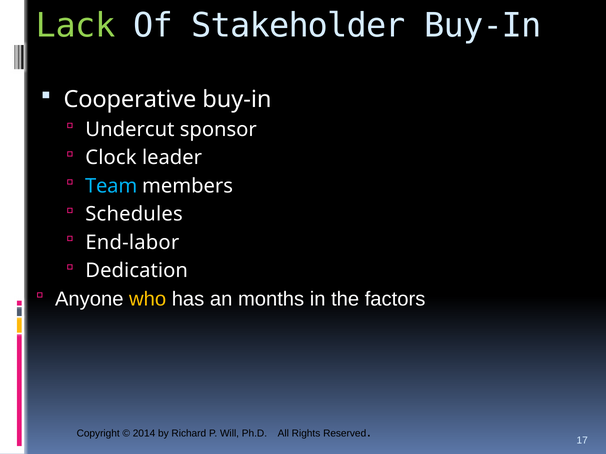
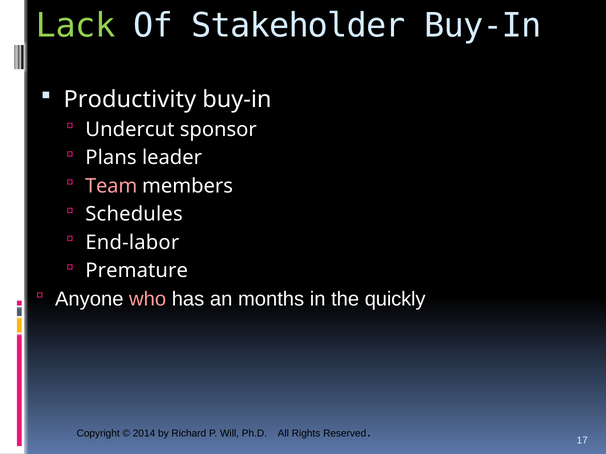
Cooperative: Cooperative -> Productivity
Clock: Clock -> Plans
Team colour: light blue -> pink
Dedication: Dedication -> Premature
who colour: yellow -> pink
factors: factors -> quickly
